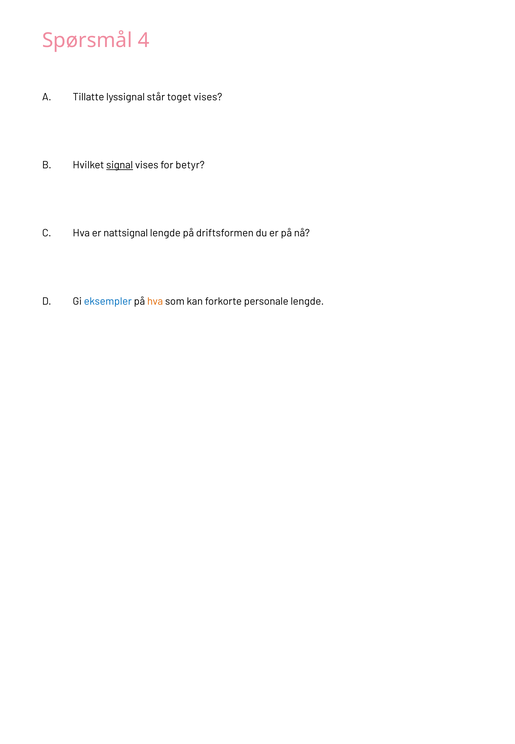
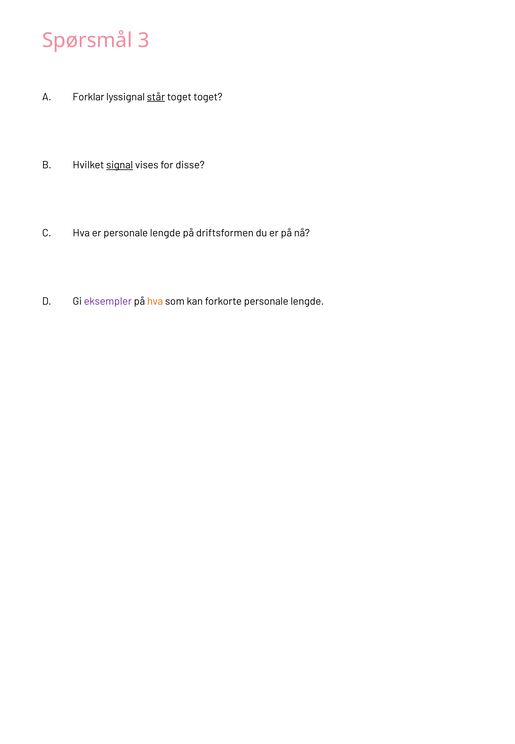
4: 4 -> 3
Tillatte: Tillatte -> Forklar
står underline: none -> present
toget vises: vises -> toget
betyr: betyr -> disse
er nattsignal: nattsignal -> personale
eksempler colour: blue -> purple
